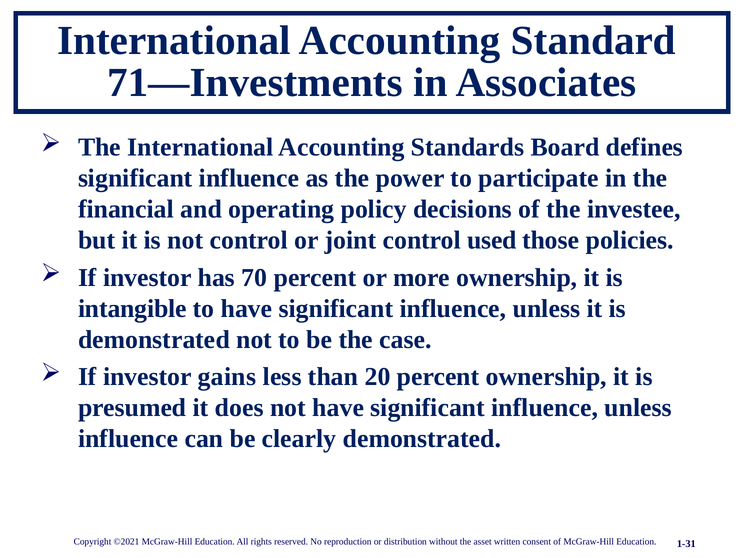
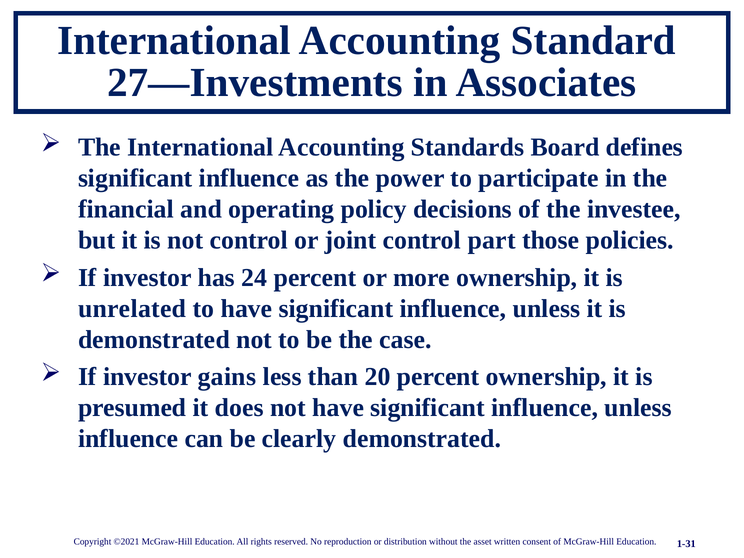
71—Investments: 71—Investments -> 27—Investments
used: used -> part
70: 70 -> 24
intangible: intangible -> unrelated
